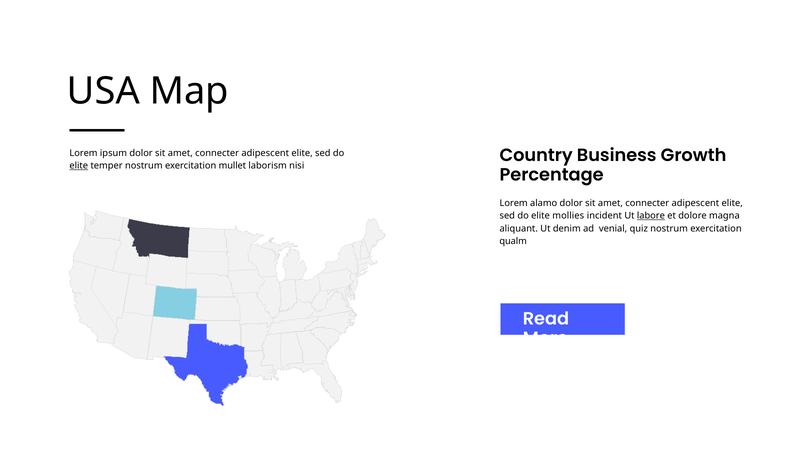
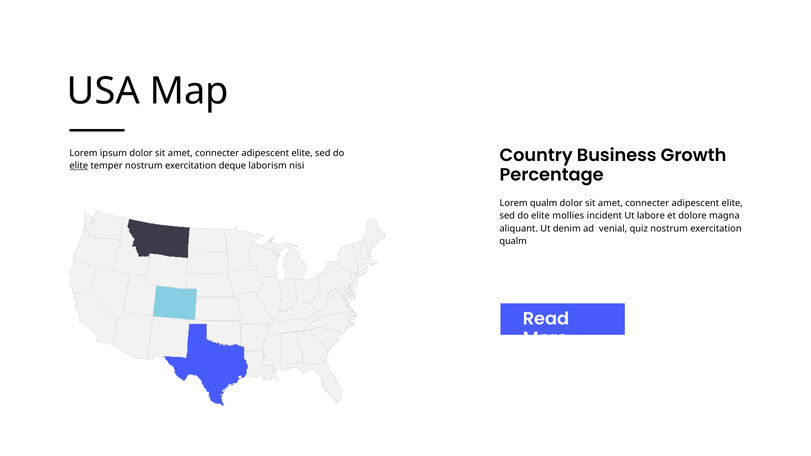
mullet: mullet -> deque
Lorem alamo: alamo -> qualm
labore underline: present -> none
